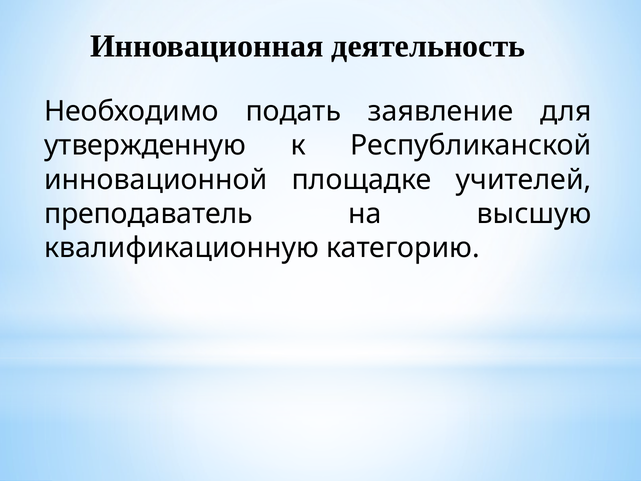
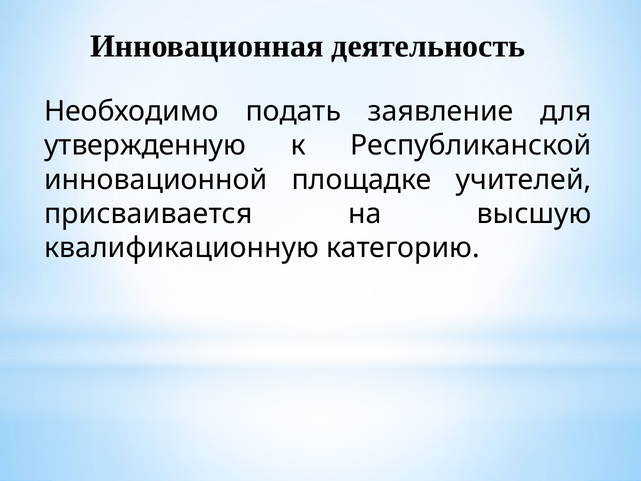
преподаватель: преподаватель -> присваивается
